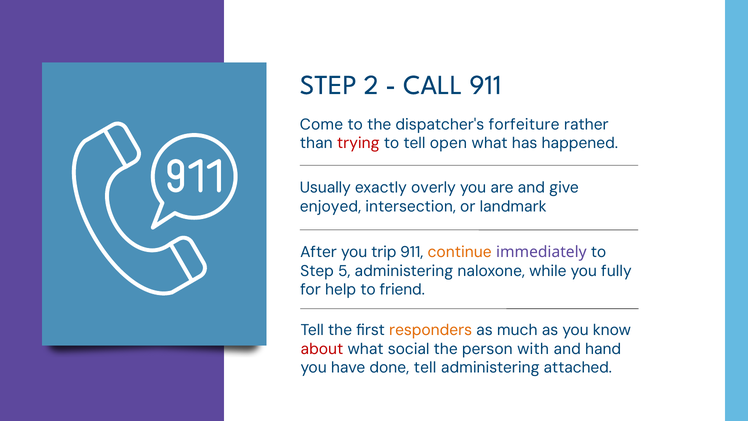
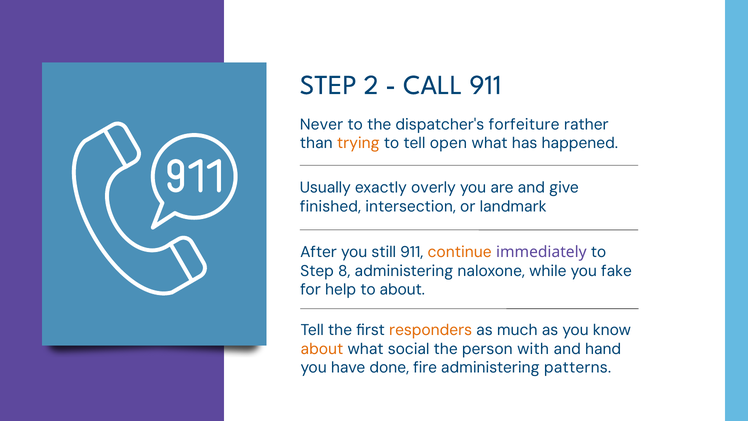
Come: Come -> Never
trying colour: red -> orange
enjoyed: enjoyed -> finished
trip: trip -> still
5: 5 -> 8
fully: fully -> fake
to friend: friend -> about
about at (322, 349) colour: red -> orange
done tell: tell -> fire
attached: attached -> patterns
